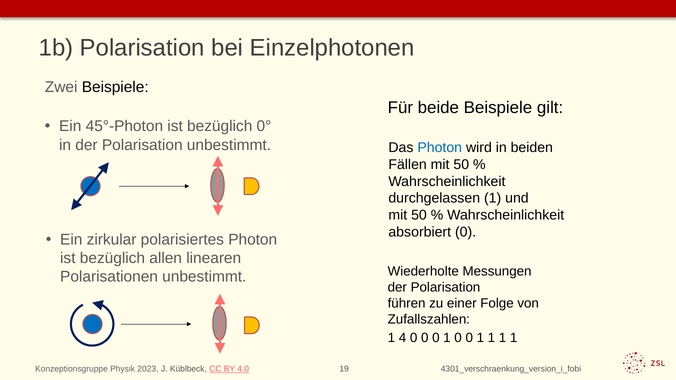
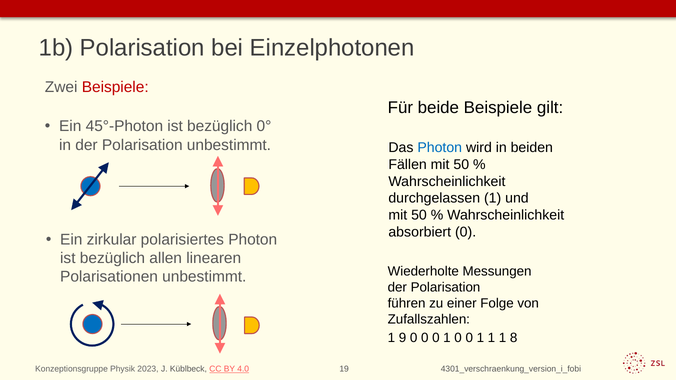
Beispiele at (115, 87) colour: black -> red
4: 4 -> 9
1 1 1 1: 1 -> 8
